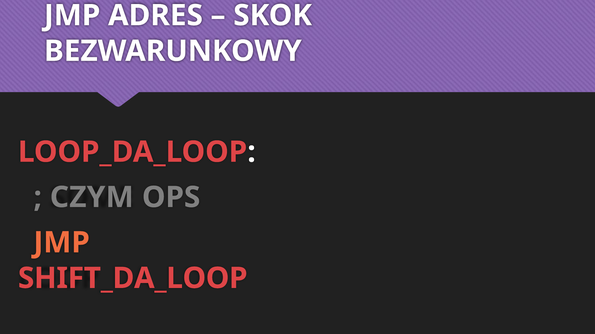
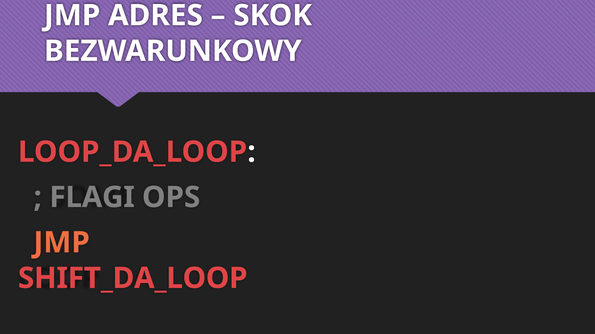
CZYM: CZYM -> FLAGI
